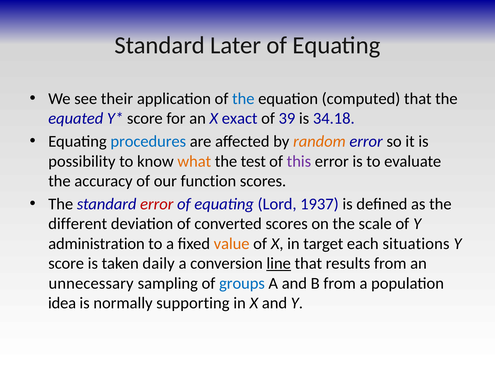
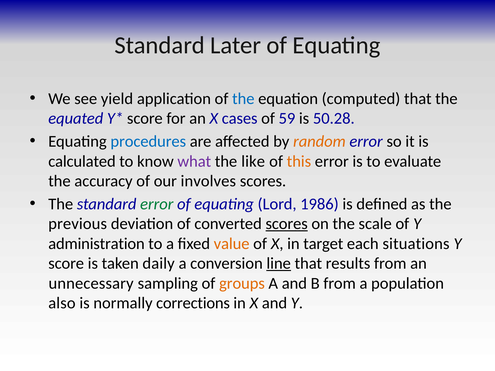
their: their -> yield
exact: exact -> cases
39: 39 -> 59
34.18: 34.18 -> 50.28
possibility: possibility -> calculated
what colour: orange -> purple
test: test -> like
this colour: purple -> orange
function: function -> involves
error at (157, 204) colour: red -> green
1937: 1937 -> 1986
different: different -> previous
scores at (287, 224) underline: none -> present
groups colour: blue -> orange
idea: idea -> also
supporting: supporting -> corrections
